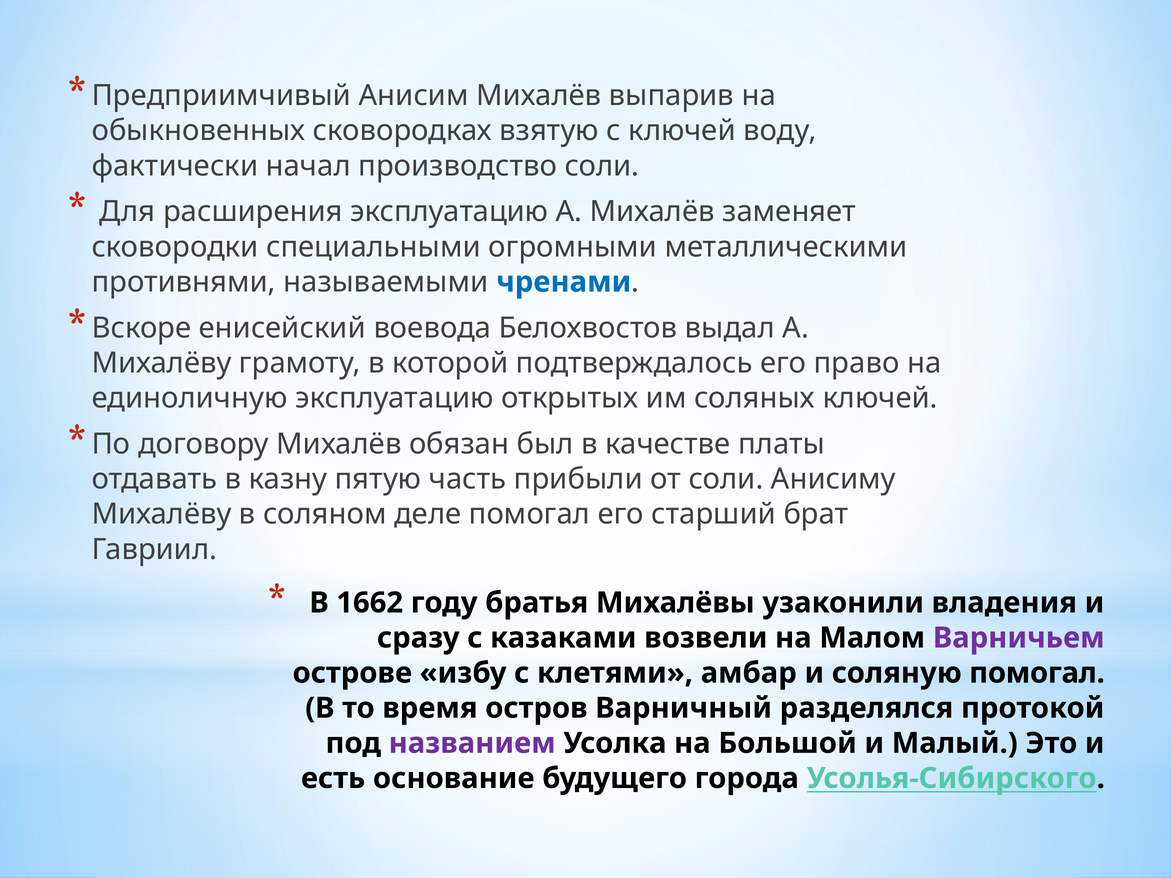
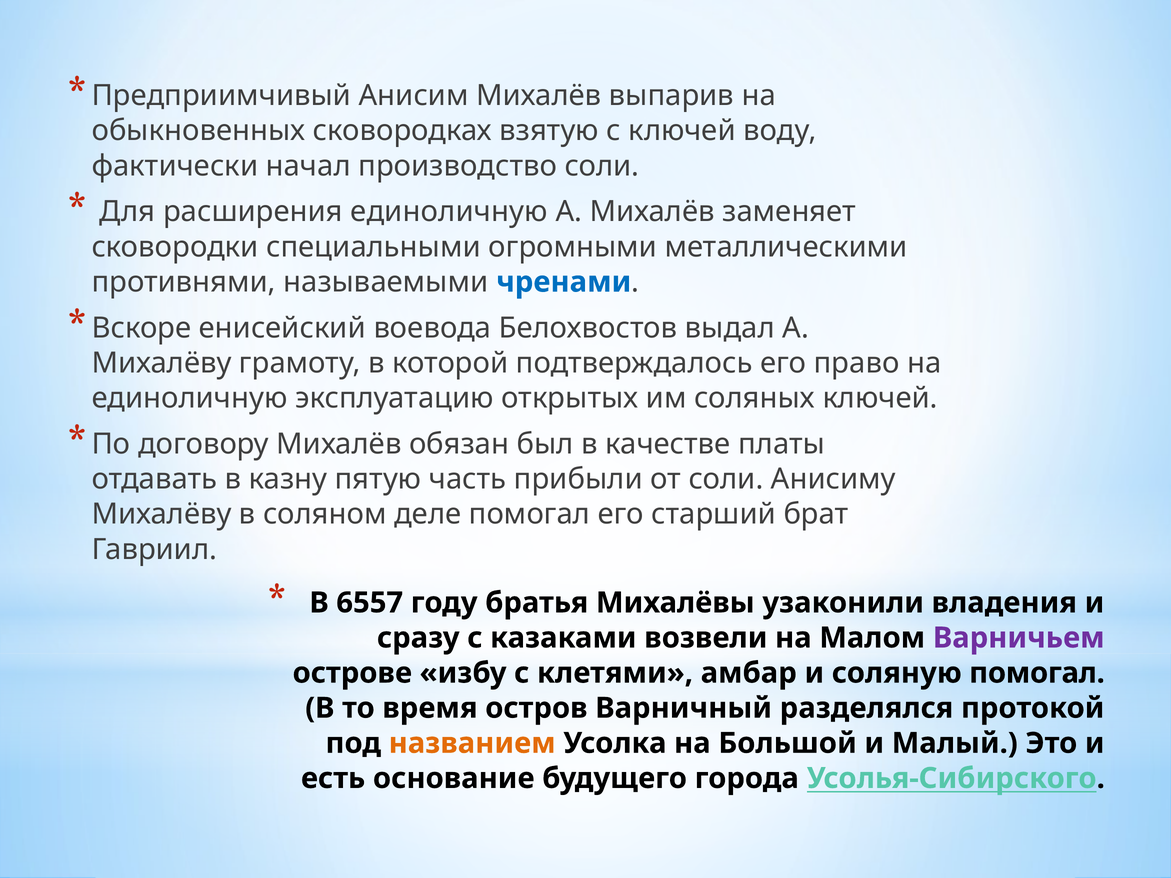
расширения эксплуатацию: эксплуатацию -> единоличную
1662: 1662 -> 6557
названием colour: purple -> orange
